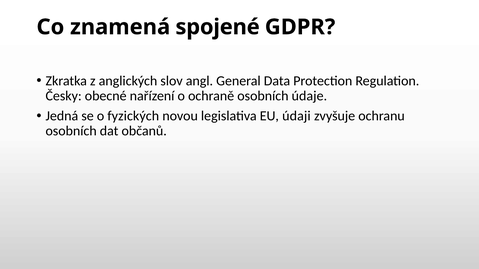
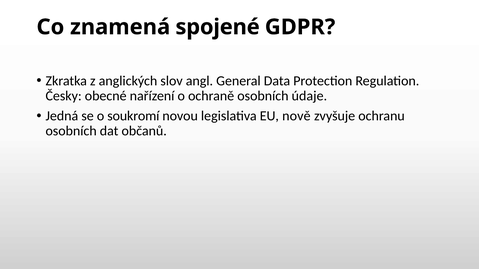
fyzických: fyzických -> soukromí
údaji: údaji -> nově
